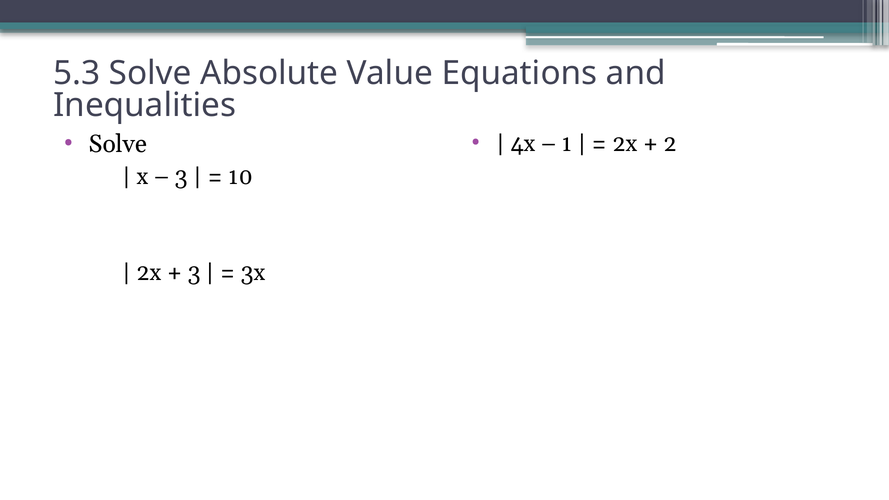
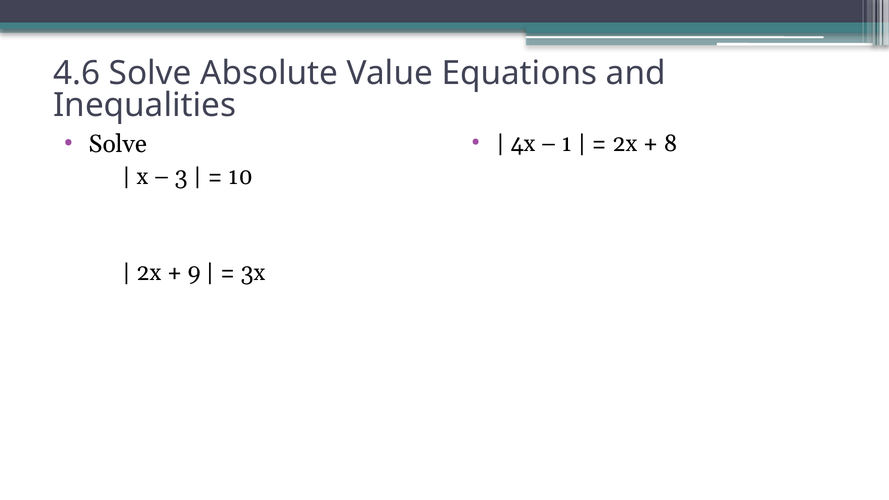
5.3: 5.3 -> 4.6
2: 2 -> 8
3 at (194, 272): 3 -> 9
